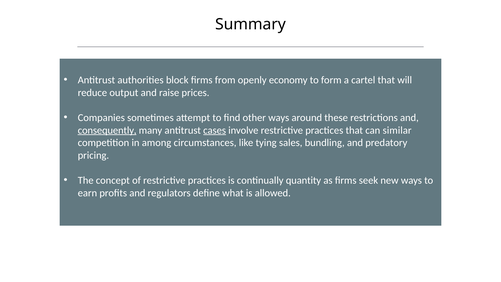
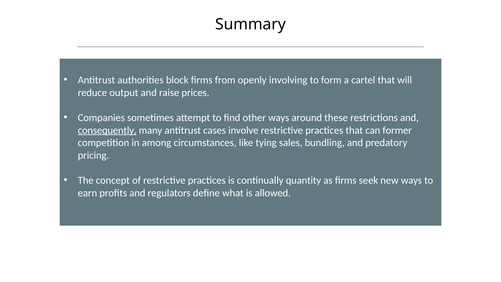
economy: economy -> involving
cases underline: present -> none
similar: similar -> former
